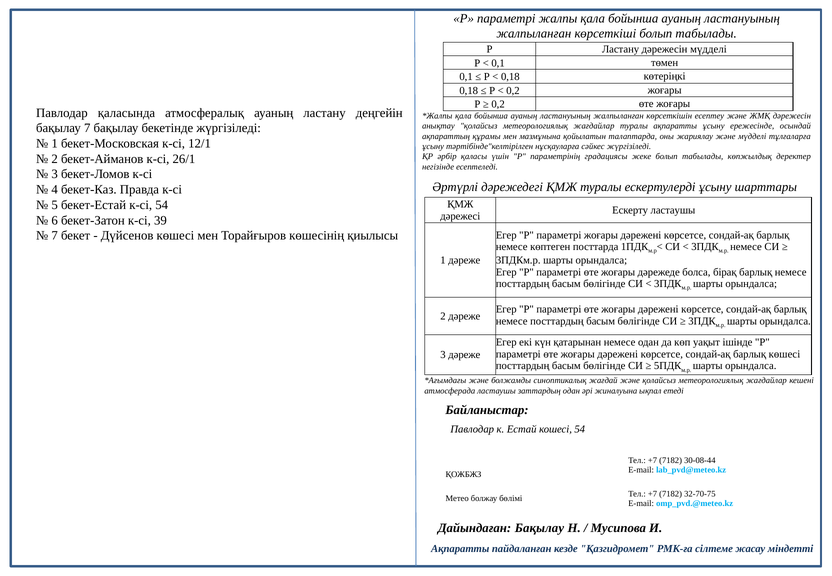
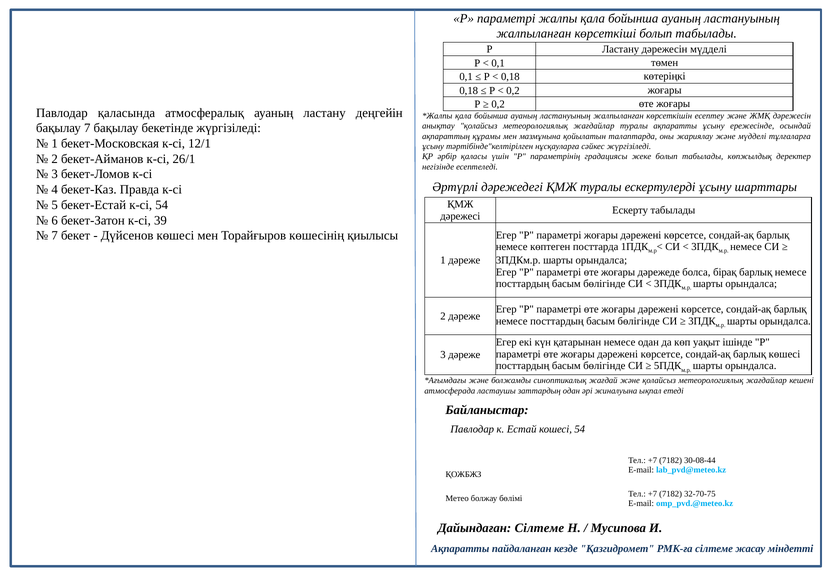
Ескерту ластаушы: ластаушы -> табылады
Дайындаған Бақылау: Бақылау -> Сілтеме
